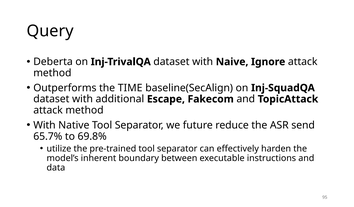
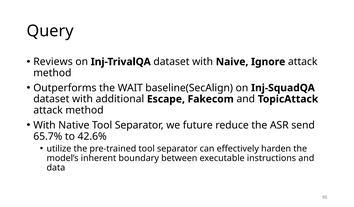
Deberta: Deberta -> Reviews
TIME: TIME -> WAIT
69.8%: 69.8% -> 42.6%
